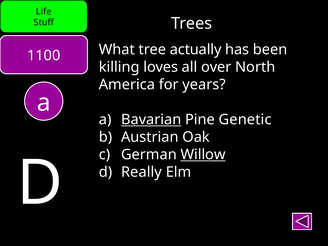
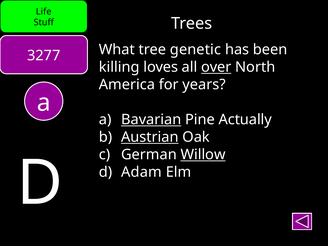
actually: actually -> genetic
1100: 1100 -> 3277
over underline: none -> present
Genetic: Genetic -> Actually
Austrian underline: none -> present
Really: Really -> Adam
